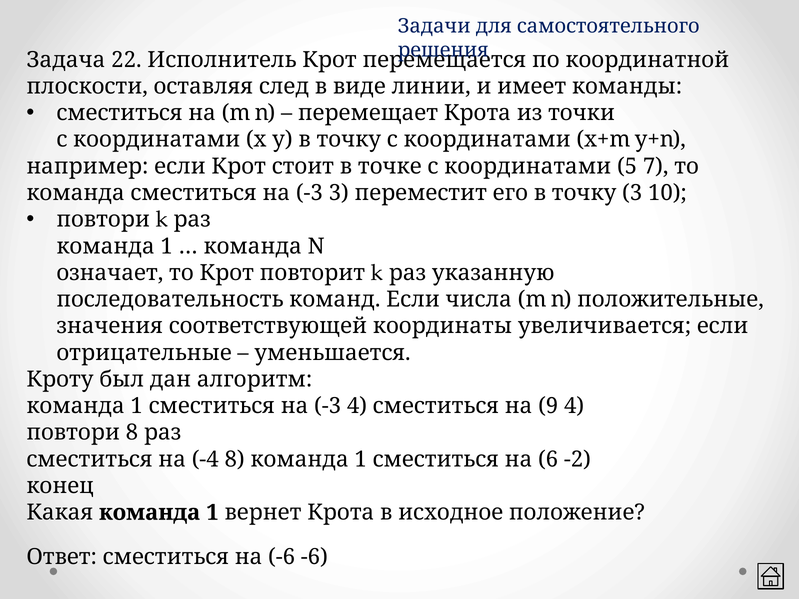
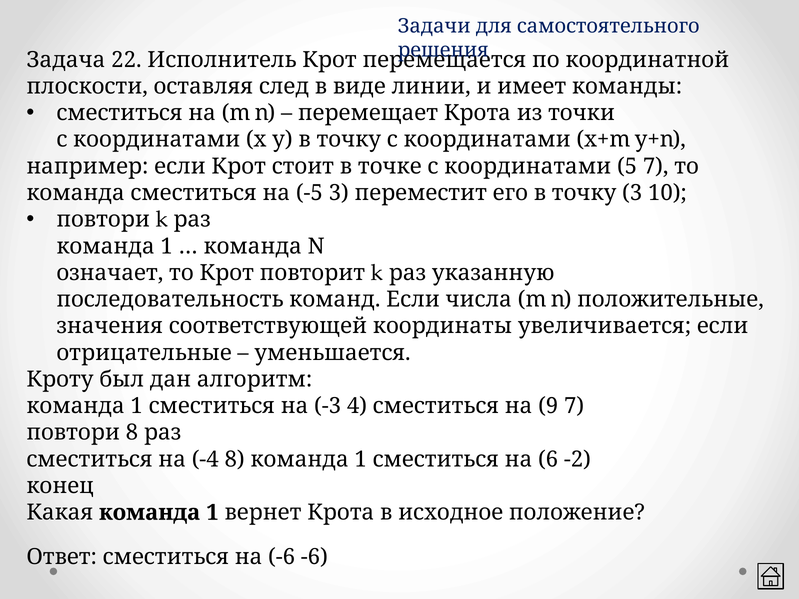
команда сместиться на -3: -3 -> -5
9 4: 4 -> 7
